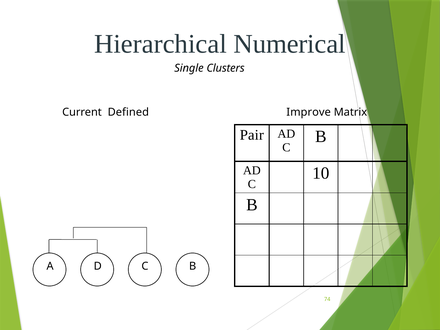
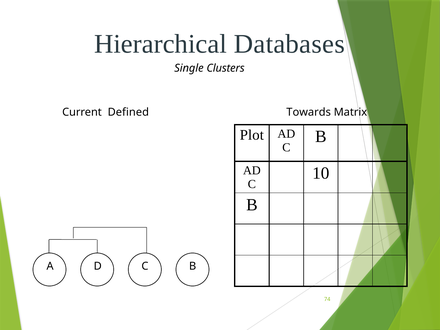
Numerical: Numerical -> Databases
Improve: Improve -> Towards
Pair: Pair -> Plot
